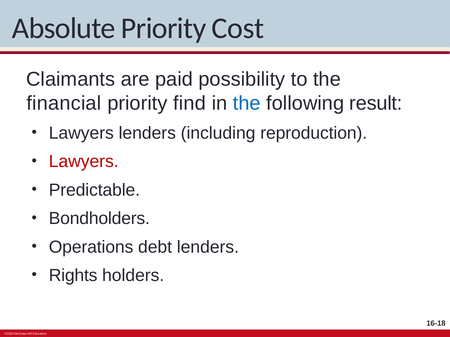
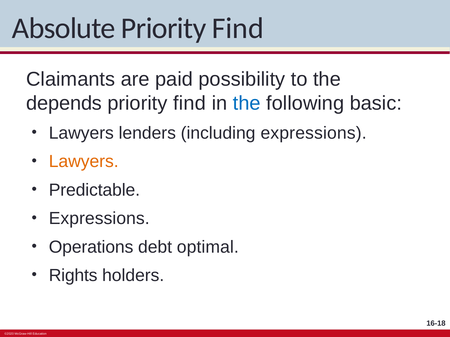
Absolute Priority Cost: Cost -> Find
financial: financial -> depends
result: result -> basic
including reproduction: reproduction -> expressions
Lawyers at (84, 162) colour: red -> orange
Bondholders at (99, 219): Bondholders -> Expressions
debt lenders: lenders -> optimal
